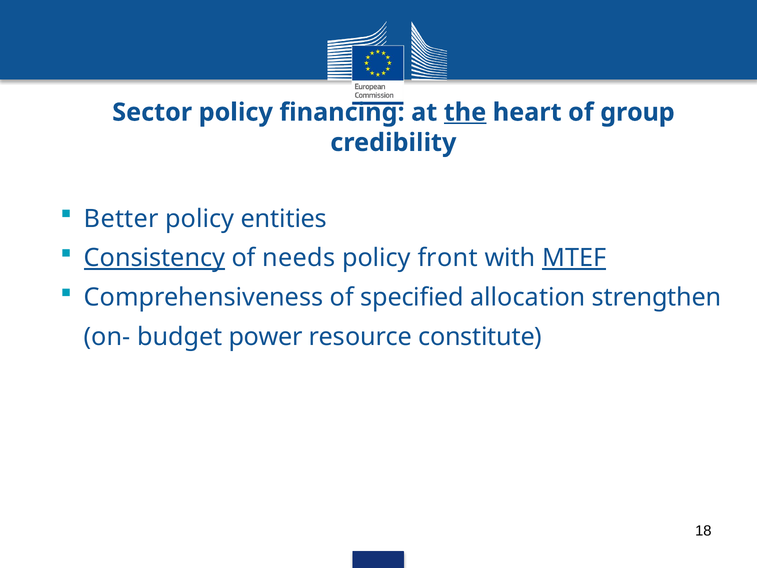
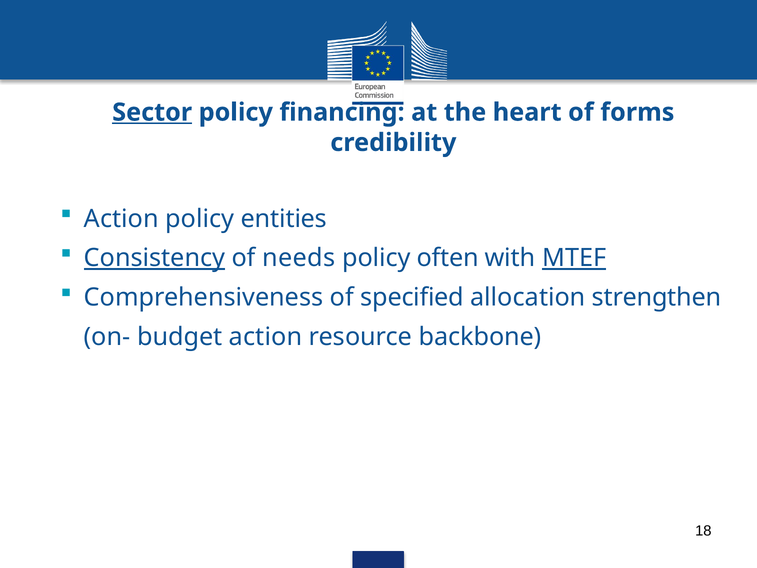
Sector underline: none -> present
the underline: present -> none
group: group -> forms
Better at (121, 219): Better -> Action
front: front -> often
budget power: power -> action
constitute: constitute -> backbone
